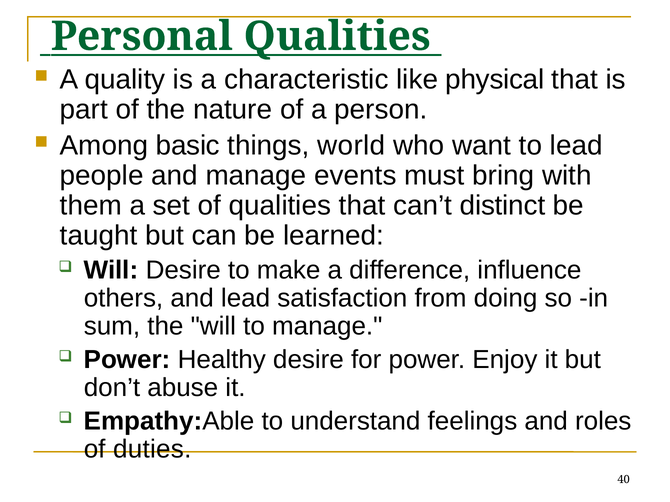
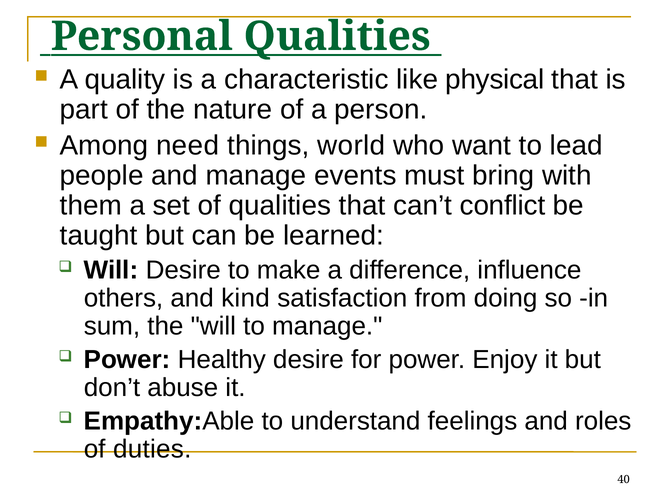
basic: basic -> need
distinct: distinct -> conflict
and lead: lead -> kind
